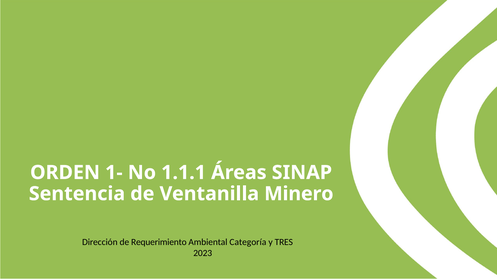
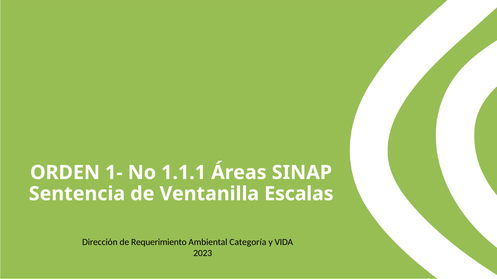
Minero: Minero -> Escalas
TRES: TRES -> VIDA
